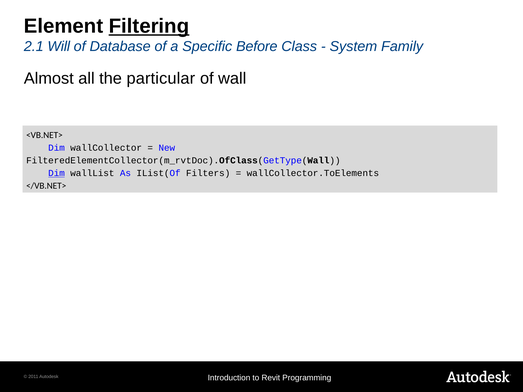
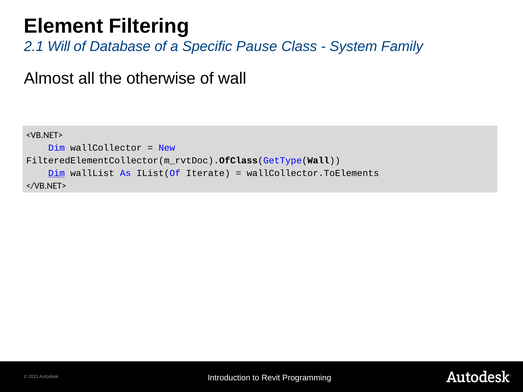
Filtering underline: present -> none
Before: Before -> Pause
particular: particular -> otherwise
Filters: Filters -> Iterate
